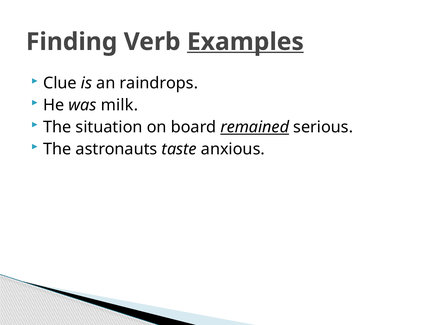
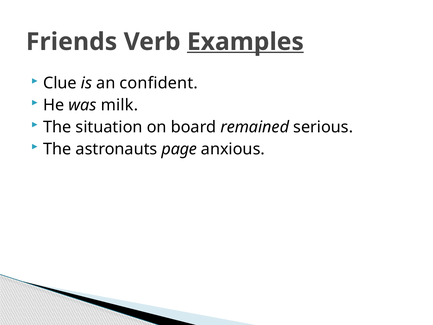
Finding: Finding -> Friends
raindrops: raindrops -> confident
remained underline: present -> none
taste: taste -> page
